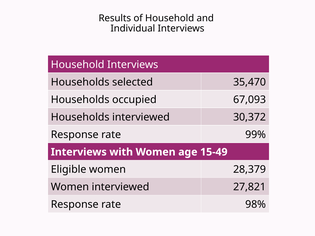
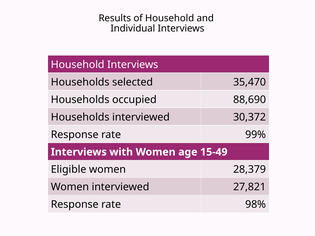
67,093: 67,093 -> 88,690
